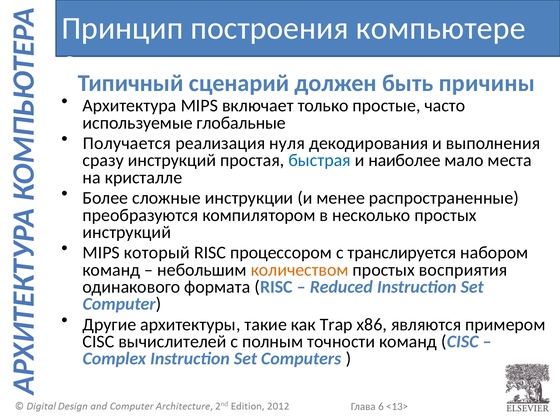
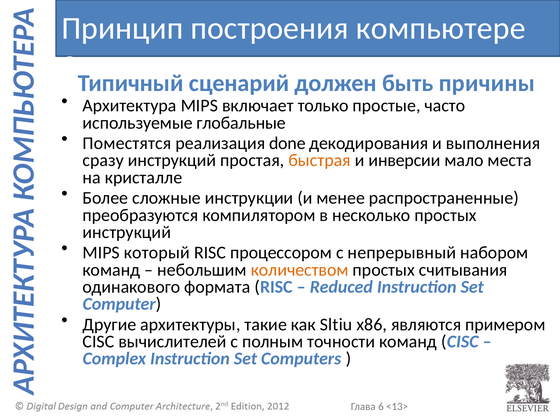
Получается: Получается -> Поместятся
нуля: нуля -> done
быстрая colour: blue -> orange
наиболее: наиболее -> инверсии
транслируется: транслируется -> непрерывный
восприятия: восприятия -> считывания
Trap: Trap -> Sltiu
